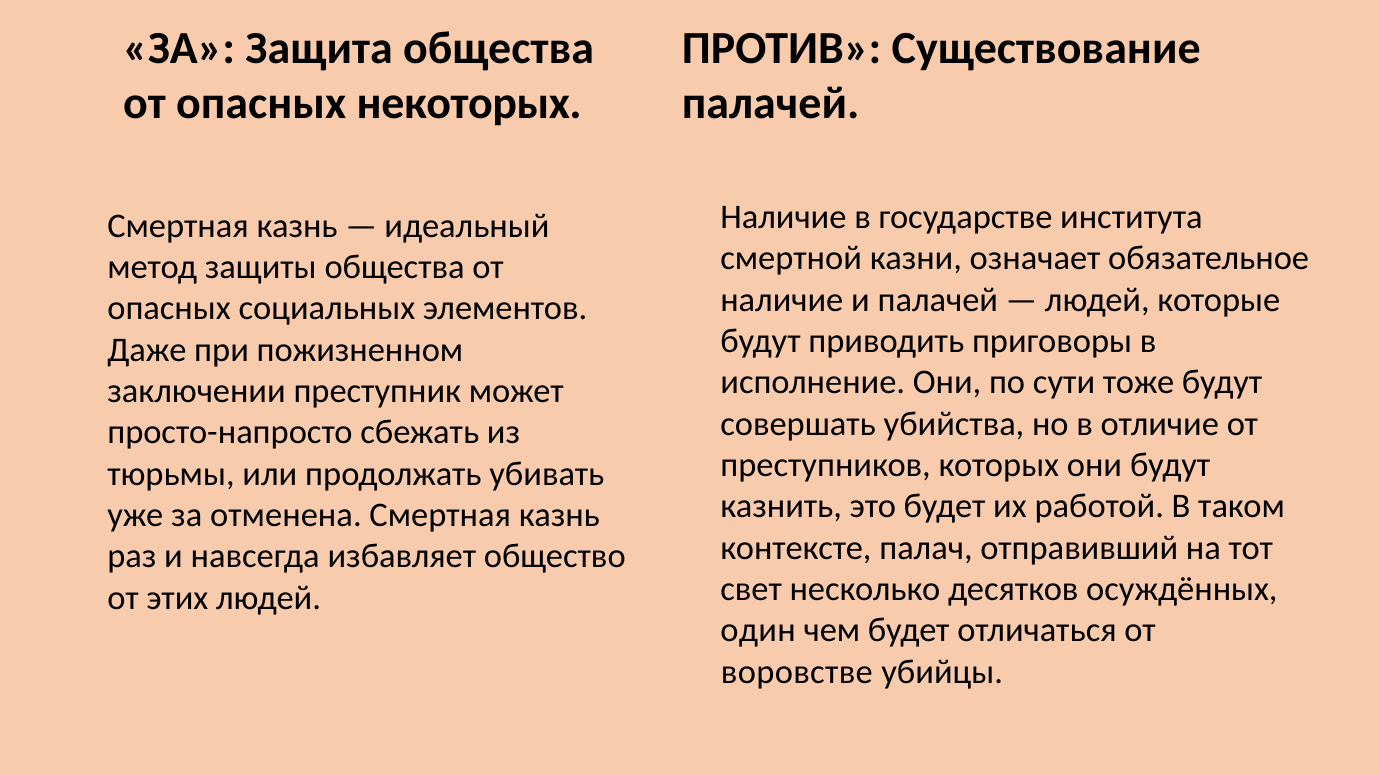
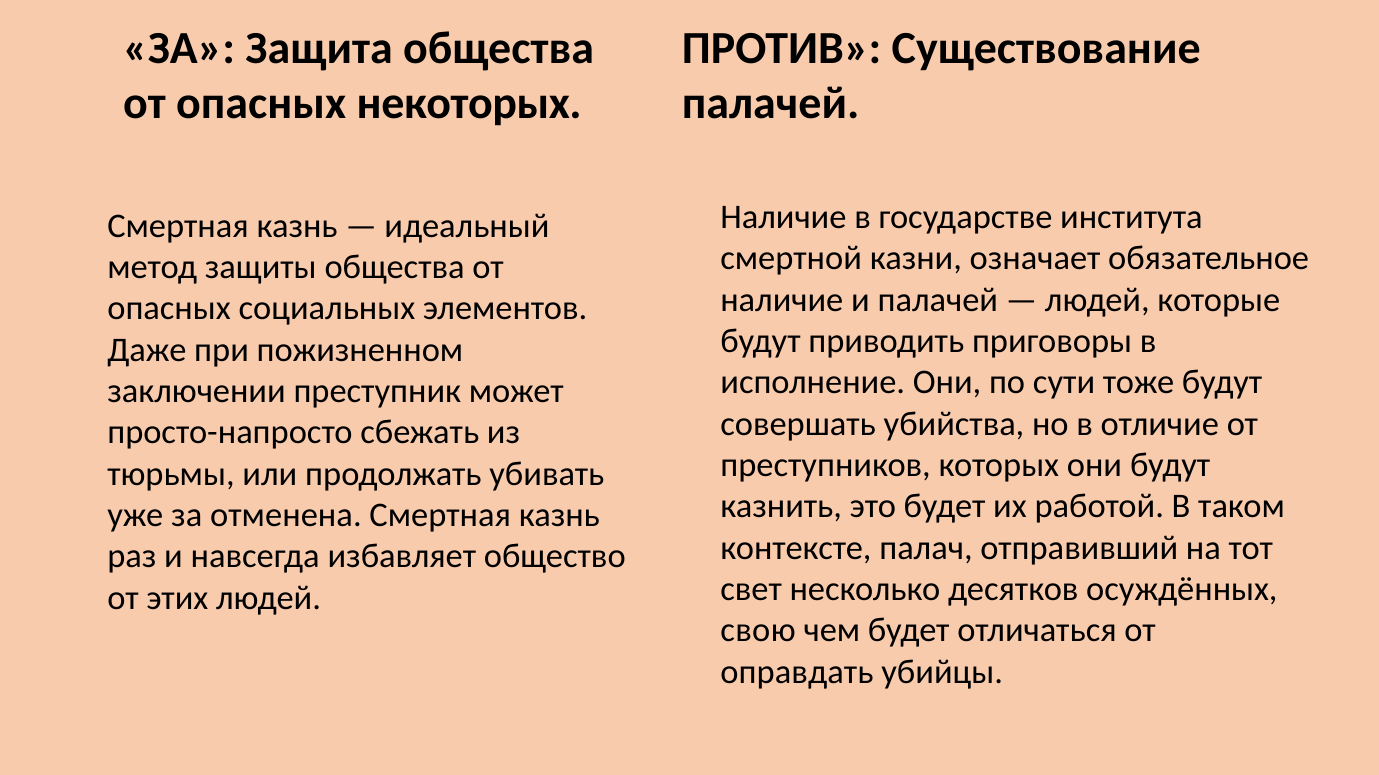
один: один -> свою
воровстве: воровстве -> оправдать
